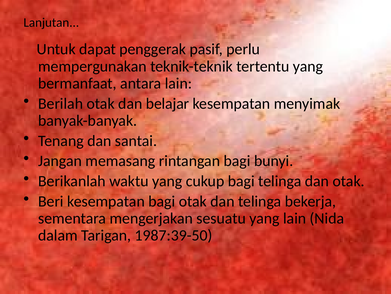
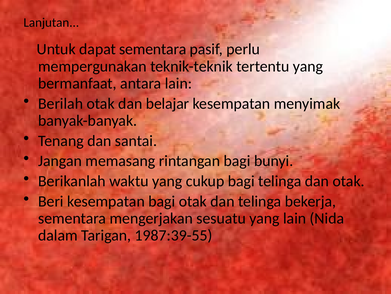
dapat penggerak: penggerak -> sementara
1987:39-50: 1987:39-50 -> 1987:39-55
